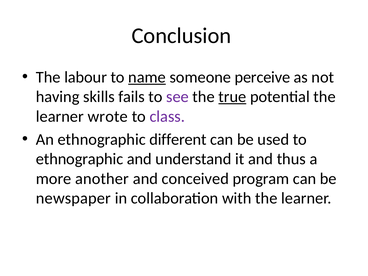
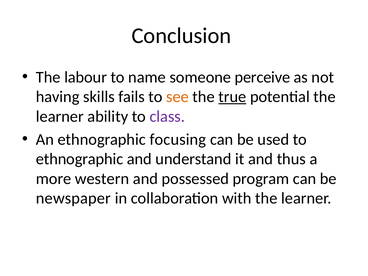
name underline: present -> none
see colour: purple -> orange
wrote: wrote -> ability
different: different -> focusing
another: another -> western
conceived: conceived -> possessed
